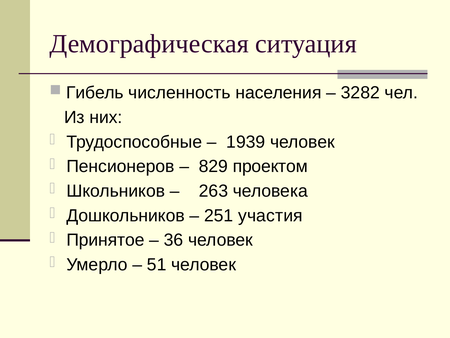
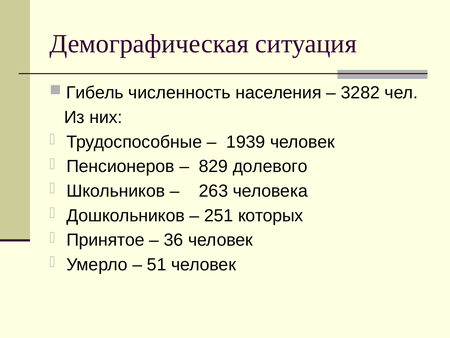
проектом: проектом -> долевого
участия: участия -> которых
